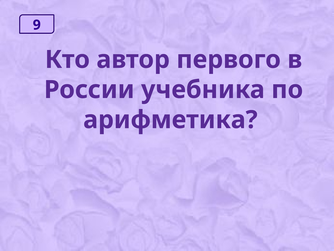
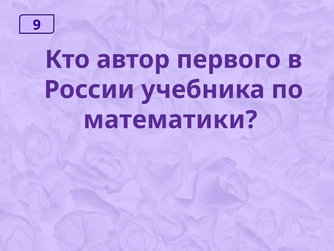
арифметика: арифметика -> математики
